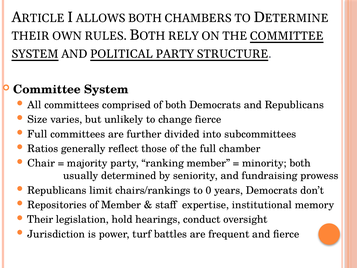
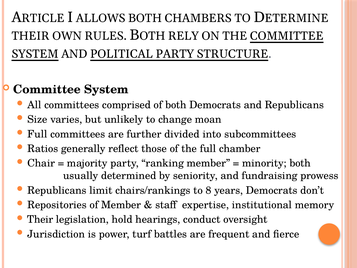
change fierce: fierce -> moan
0: 0 -> 8
